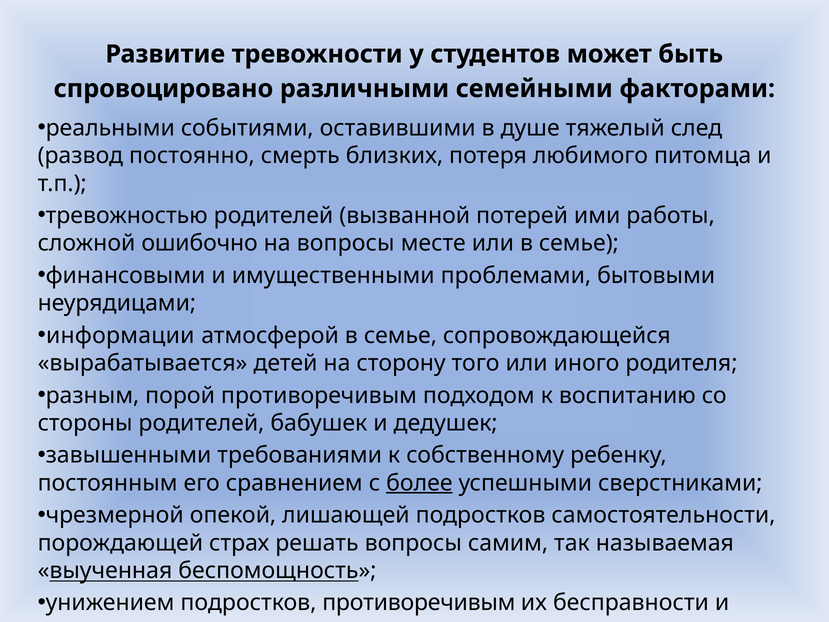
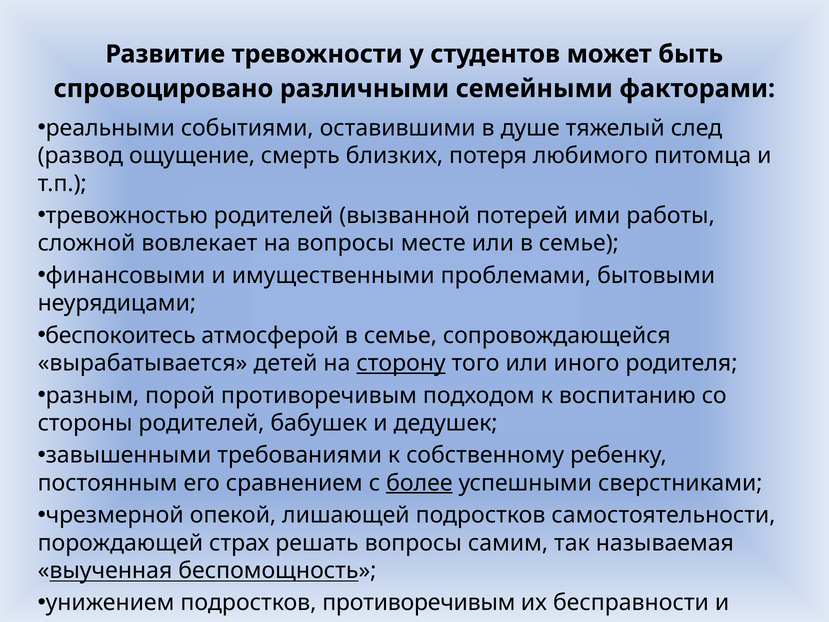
постоянно: постоянно -> ощущение
ошибочно: ошибочно -> вовлекает
информации: информации -> беспокоитесь
сторону underline: none -> present
